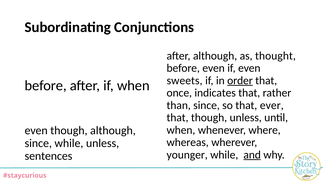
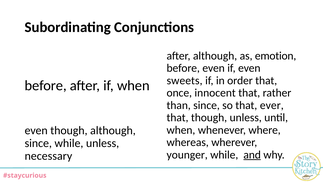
thought: thought -> emotion
order underline: present -> none
indicates: indicates -> innocent
sentences: sentences -> necessary
